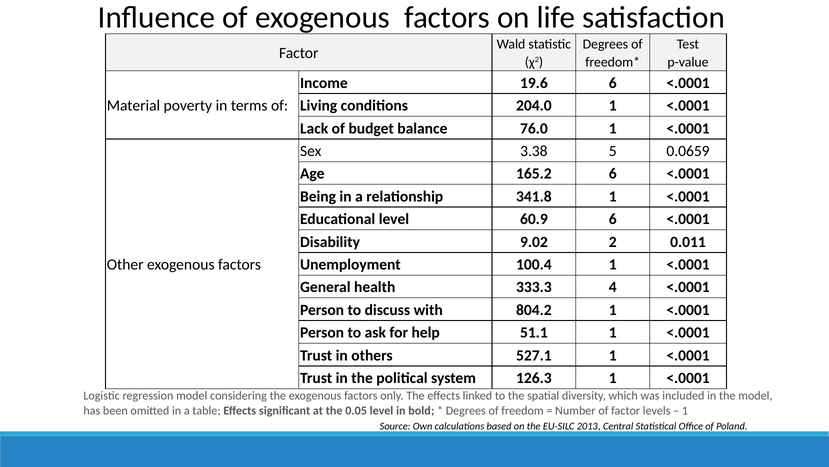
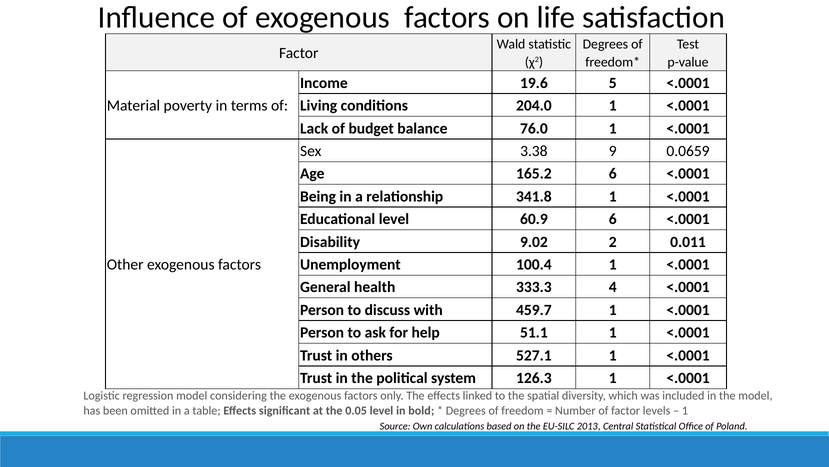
19.6 6: 6 -> 5
5: 5 -> 9
804.2: 804.2 -> 459.7
